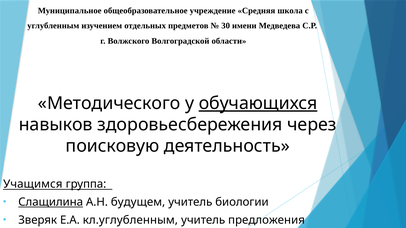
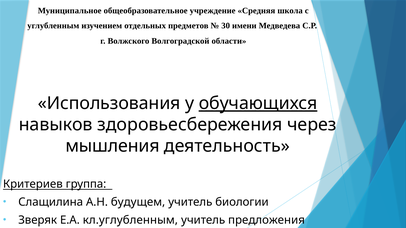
Методического: Методического -> Использования
поисковую: поисковую -> мышления
Учащимся: Учащимся -> Критериев
Слащилина underline: present -> none
